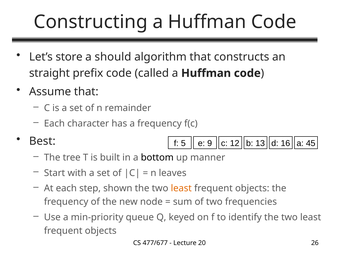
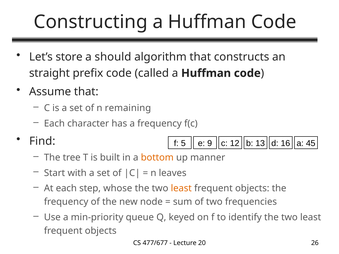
remainder: remainder -> remaining
Best: Best -> Find
bottom colour: black -> orange
shown: shown -> whose
